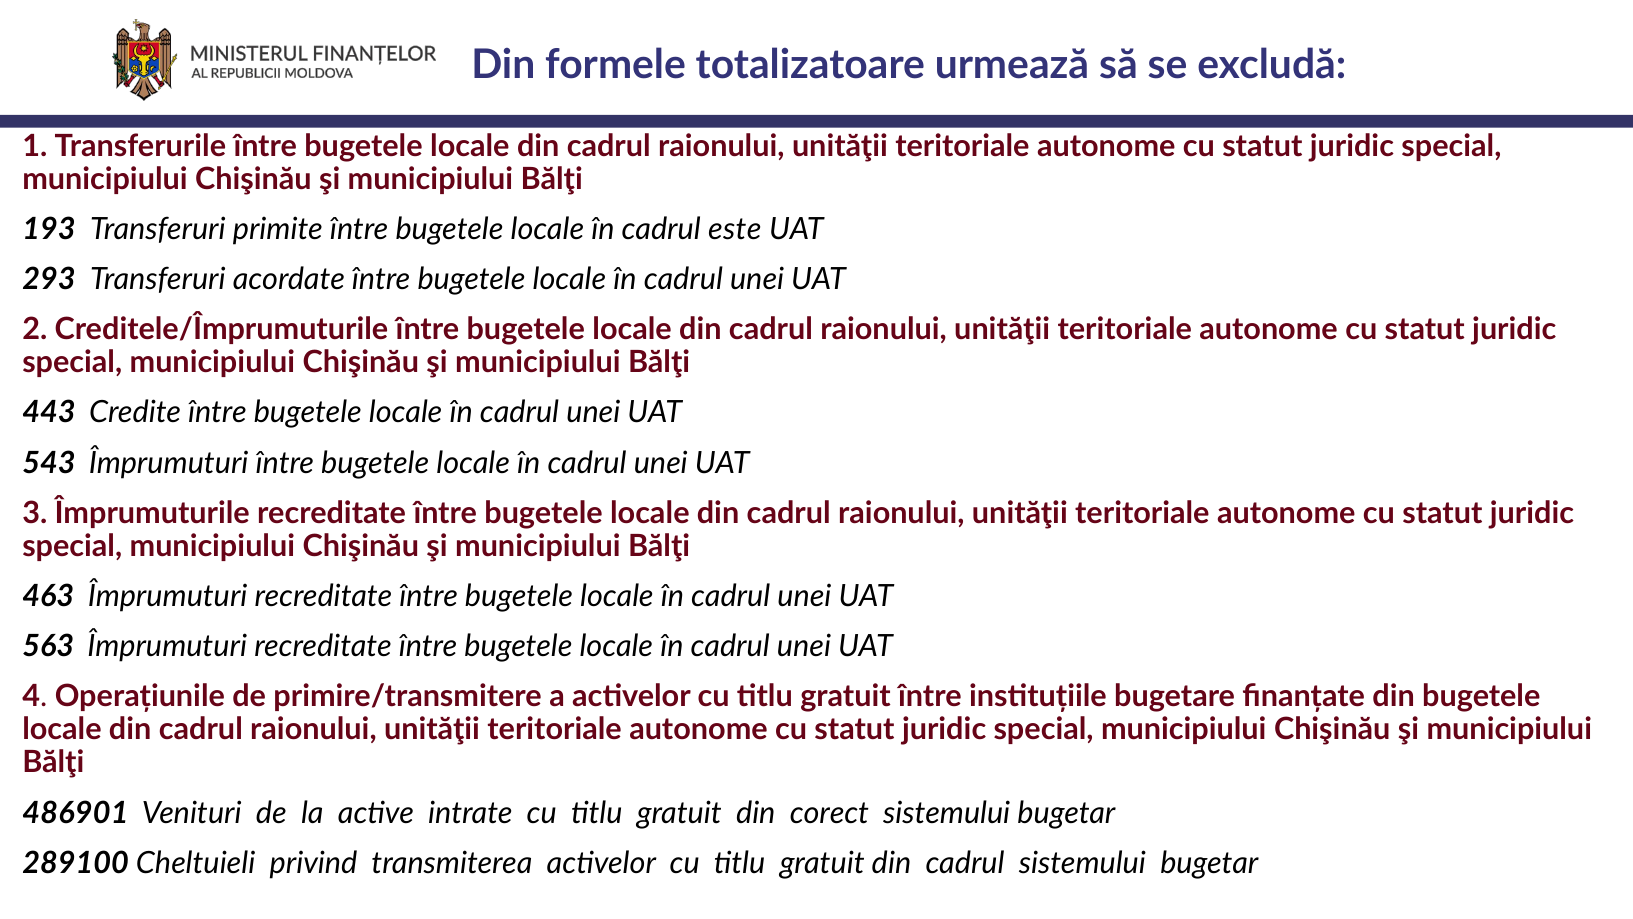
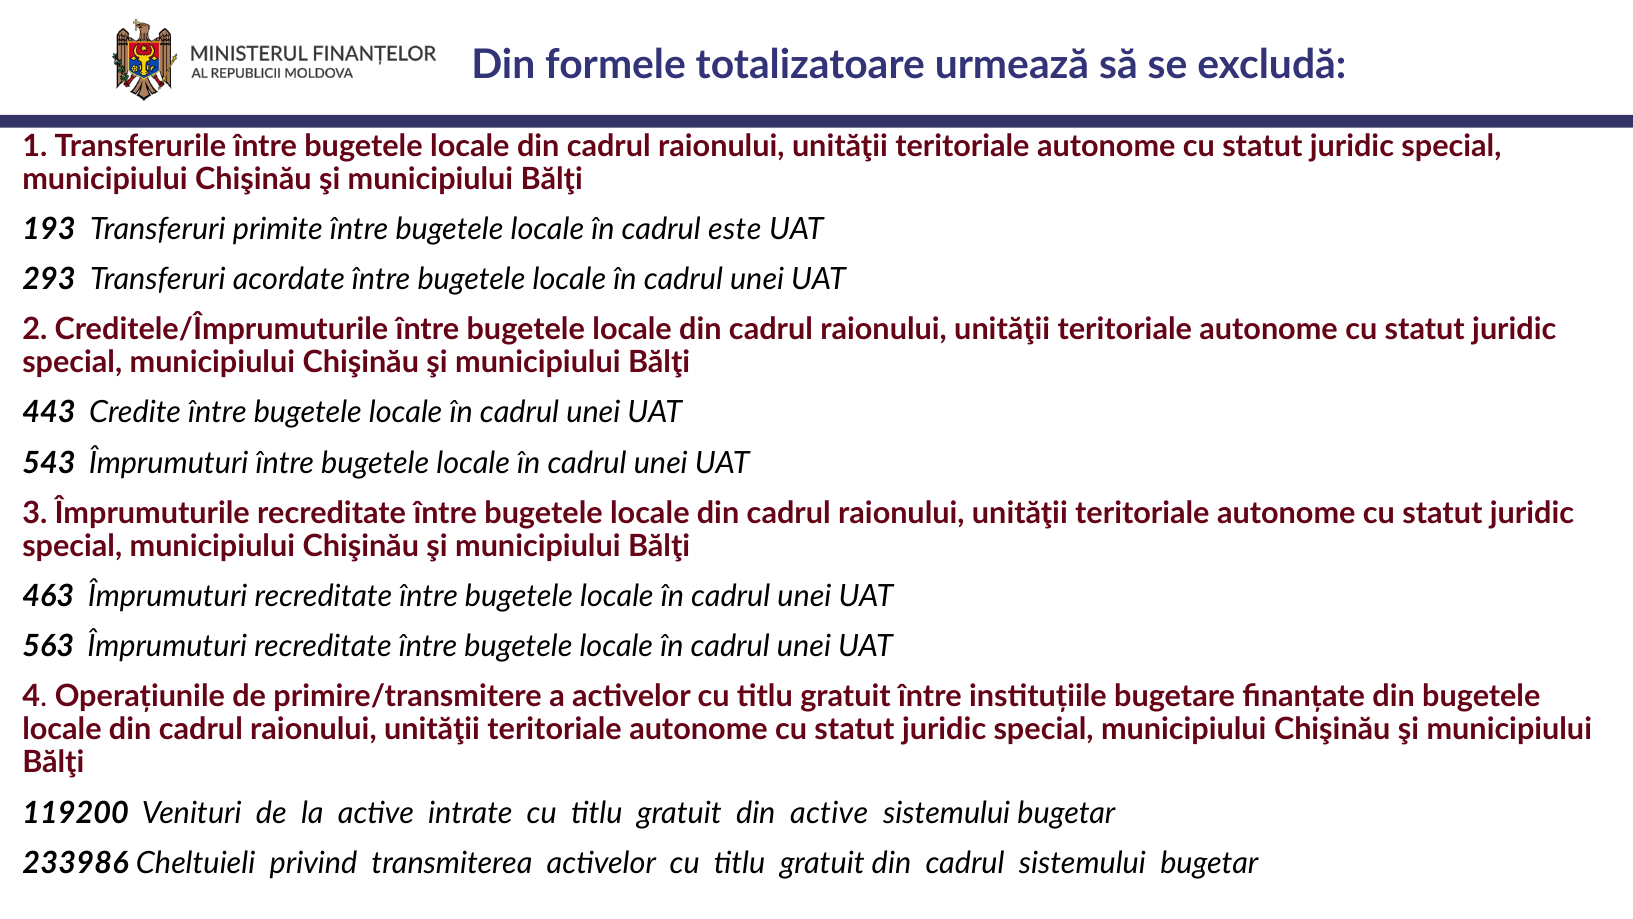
486901: 486901 -> 119200
din corect: corect -> active
289100: 289100 -> 233986
